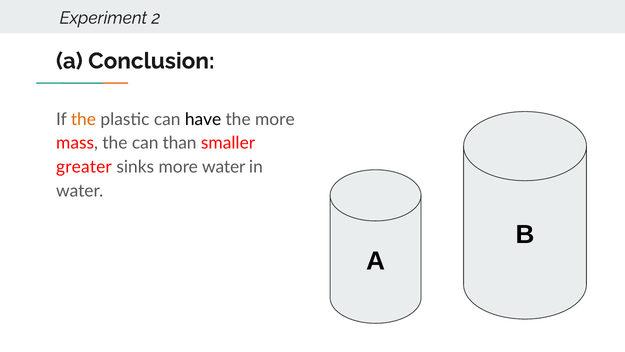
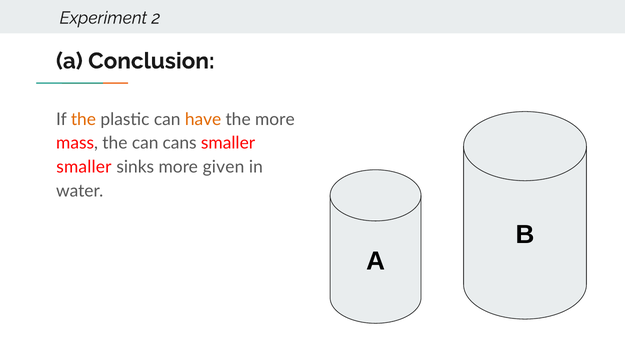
have colour: black -> orange
than: than -> cans
greater at (84, 167): greater -> smaller
more water: water -> given
